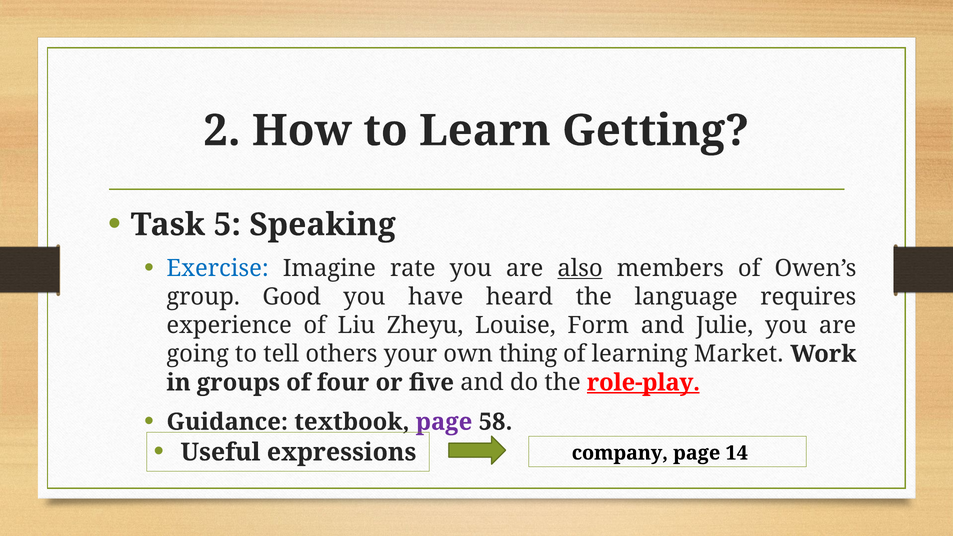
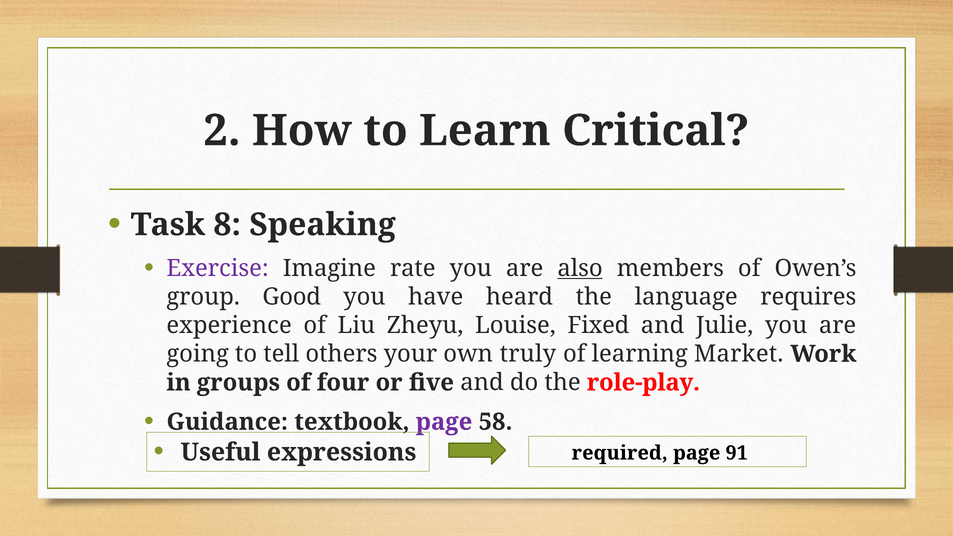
Getting: Getting -> Critical
5: 5 -> 8
Exercise colour: blue -> purple
Form: Form -> Fixed
thing: thing -> truly
role-play underline: present -> none
company: company -> required
14: 14 -> 91
